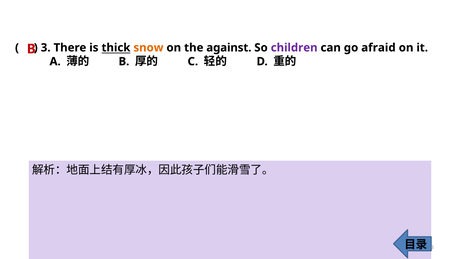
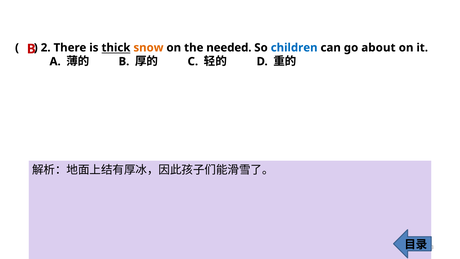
3: 3 -> 2
against: against -> needed
children colour: purple -> blue
afraid: afraid -> about
